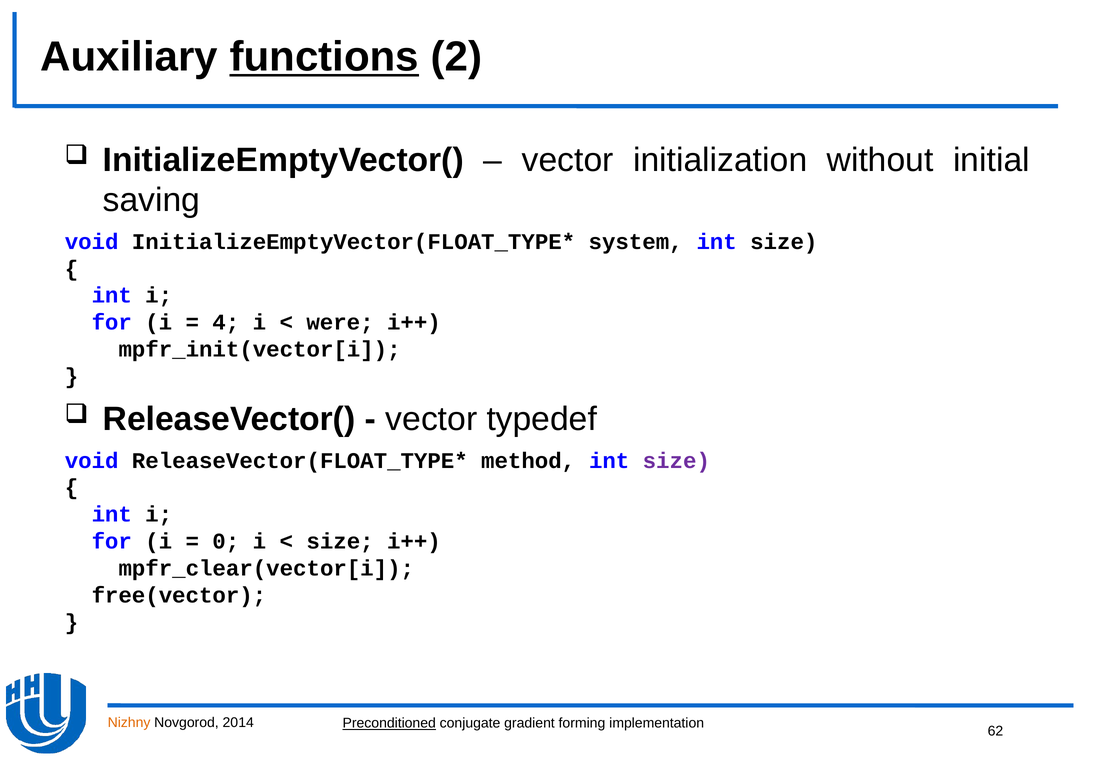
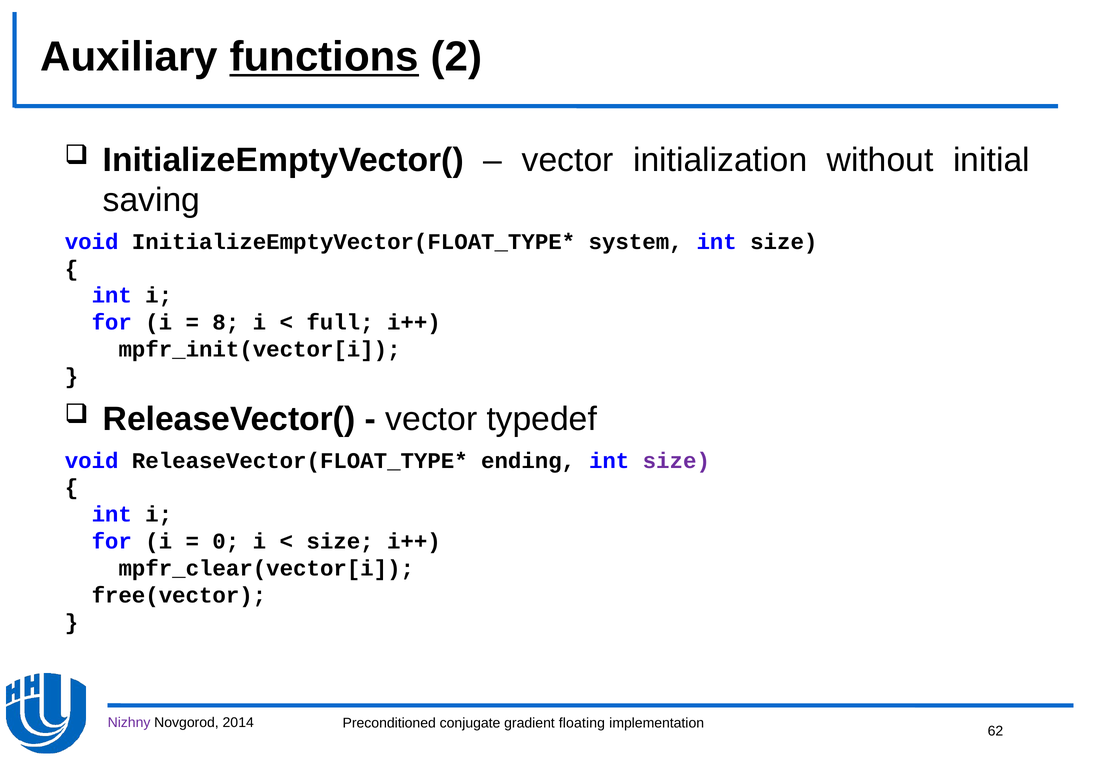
4: 4 -> 8
were: were -> full
method: method -> ending
Nizhny colour: orange -> purple
Preconditioned underline: present -> none
forming: forming -> floating
